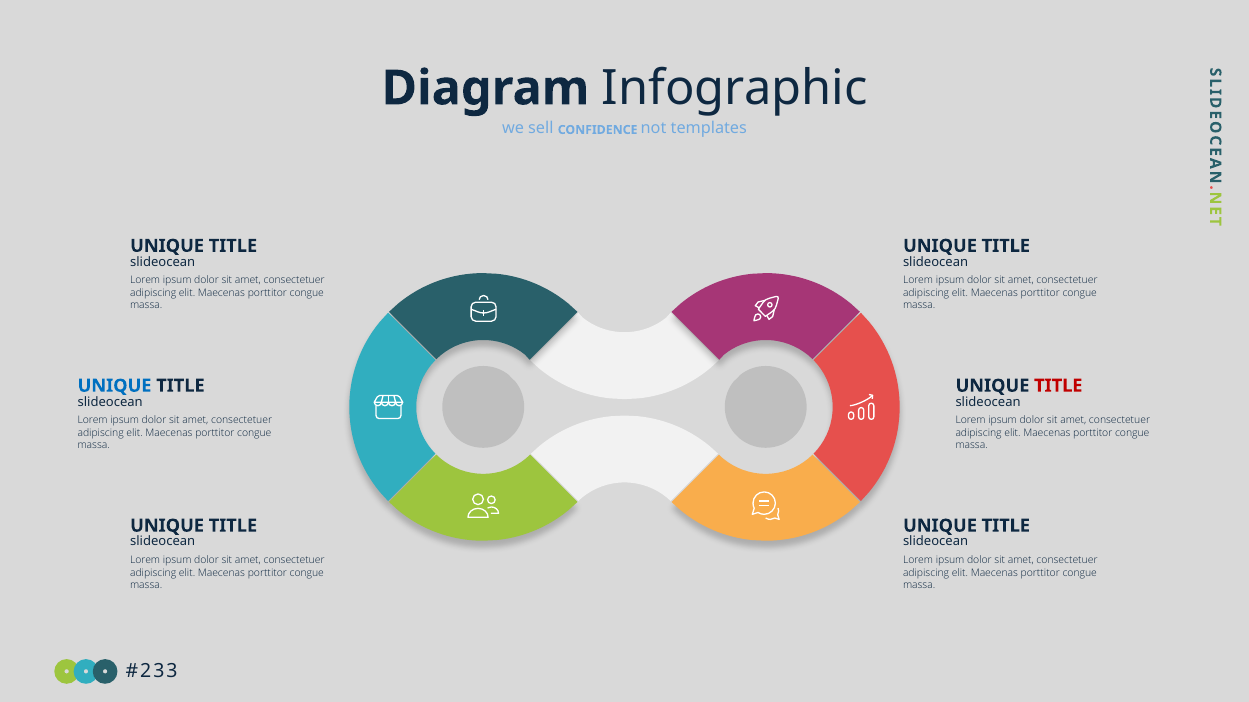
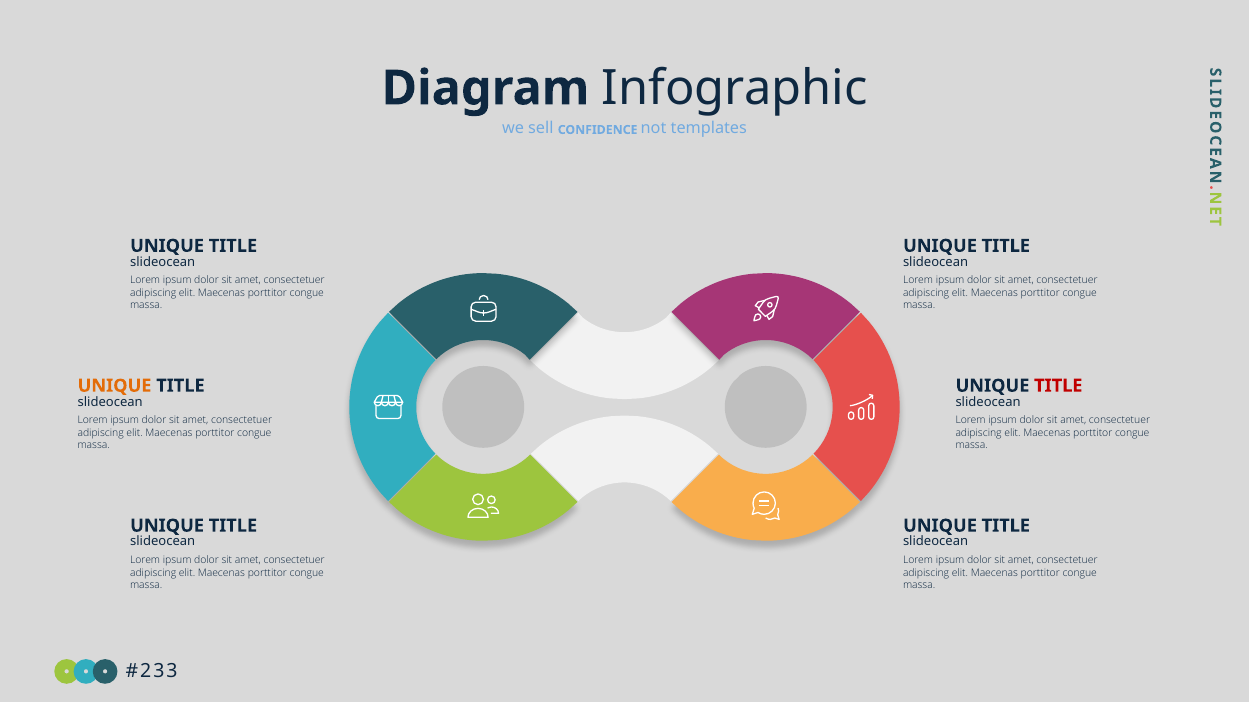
UNIQUE at (115, 386) colour: blue -> orange
